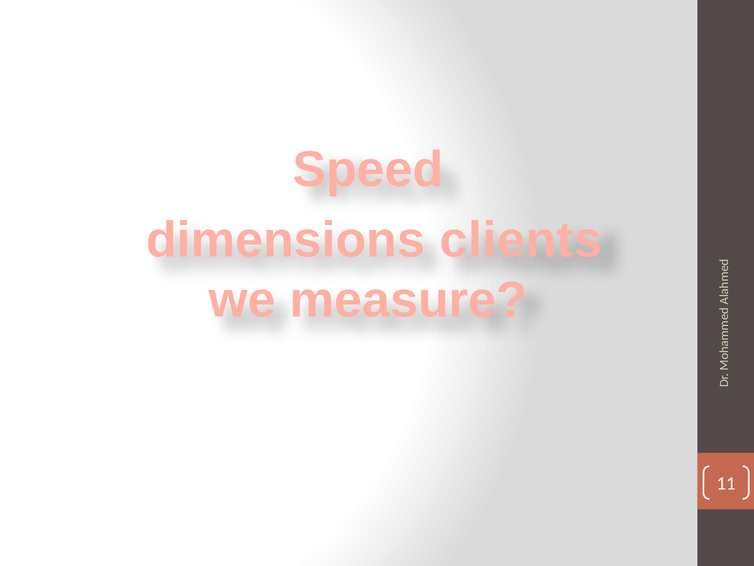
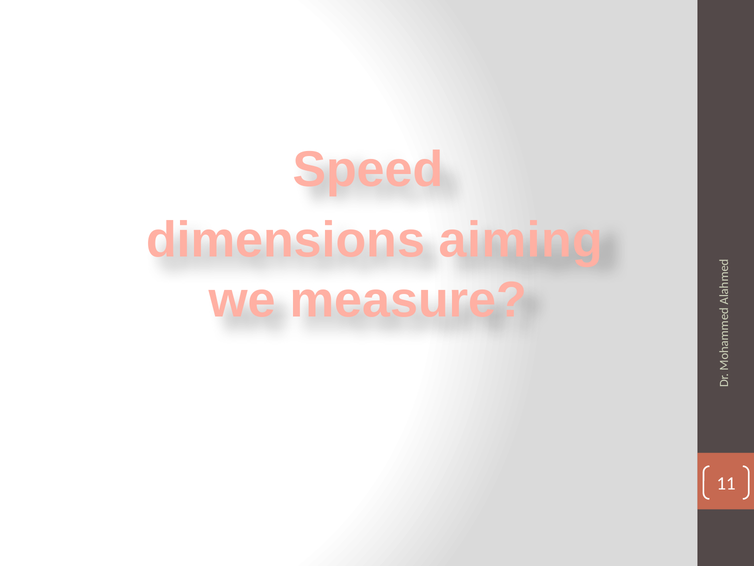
clients: clients -> aiming
